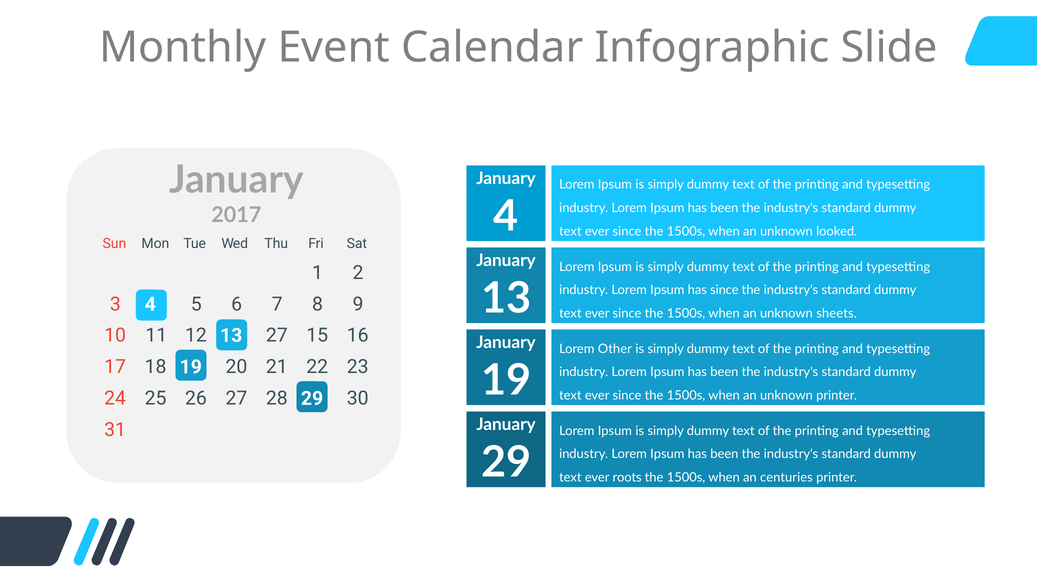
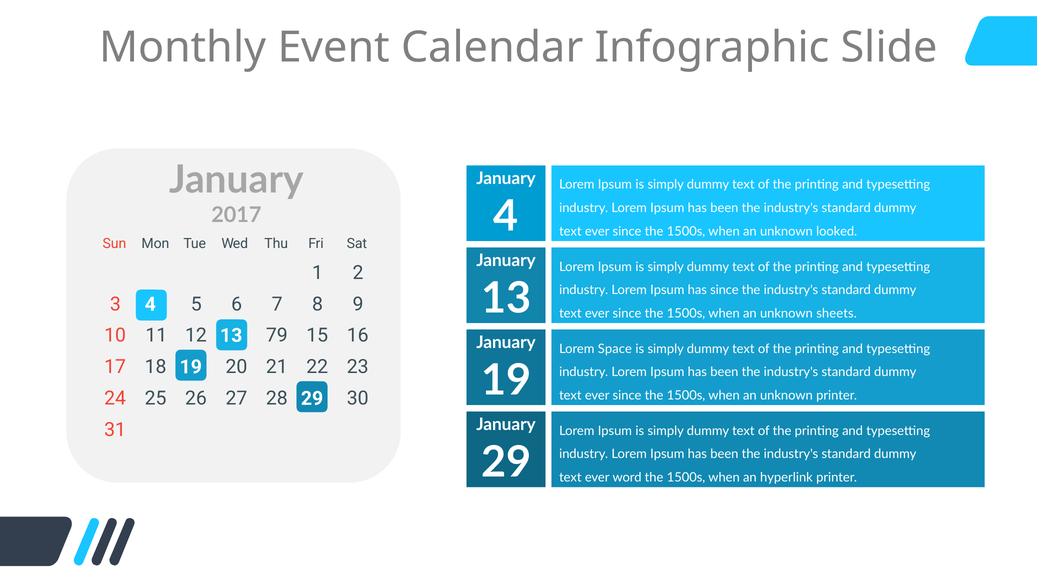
13 27: 27 -> 79
Other: Other -> Space
roots: roots -> word
centuries: centuries -> hyperlink
